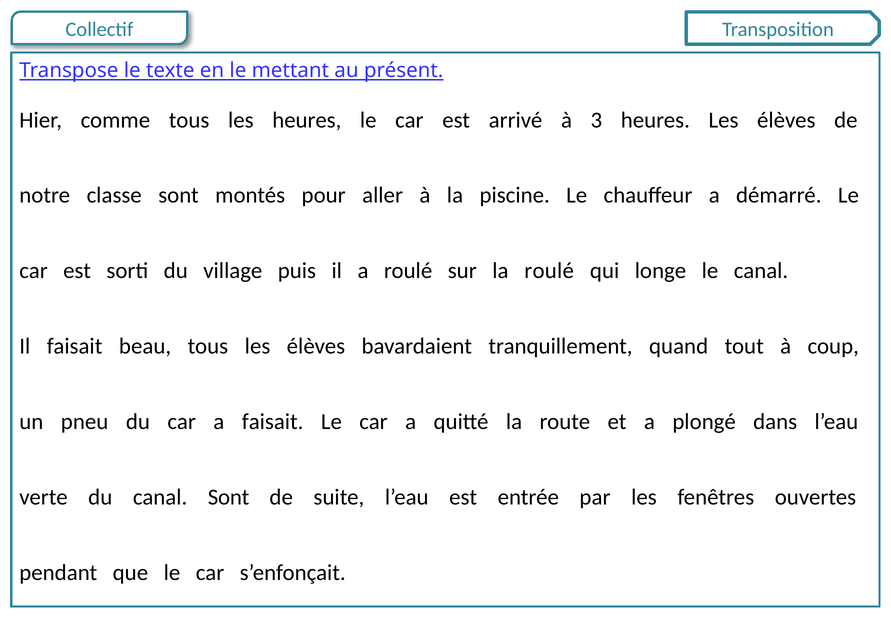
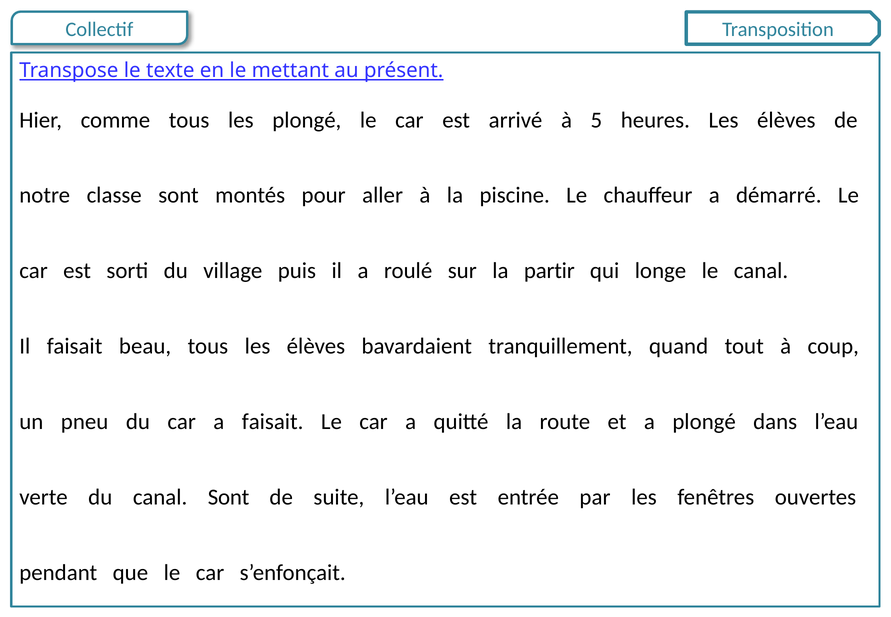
les heures: heures -> plongé
3: 3 -> 5
la roulé: roulé -> partir
